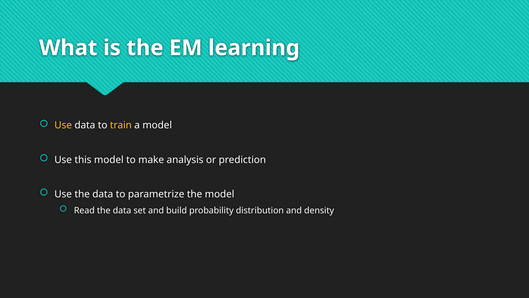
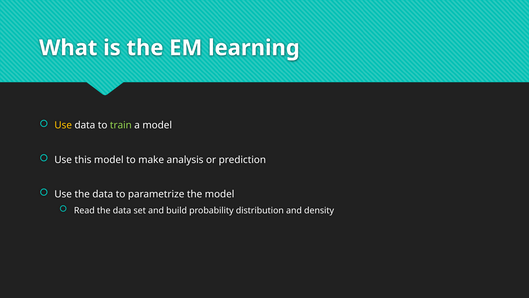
train colour: yellow -> light green
